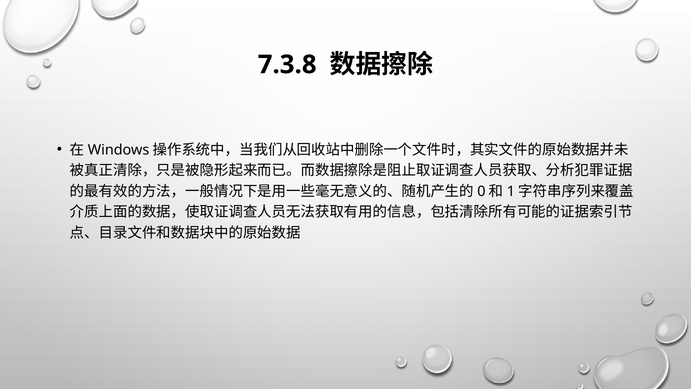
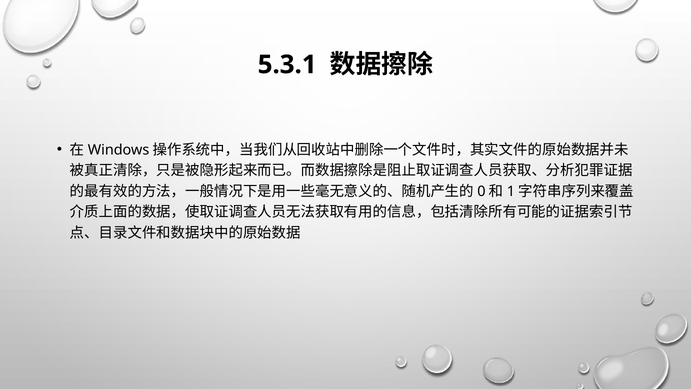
7.3.8: 7.3.8 -> 5.3.1
